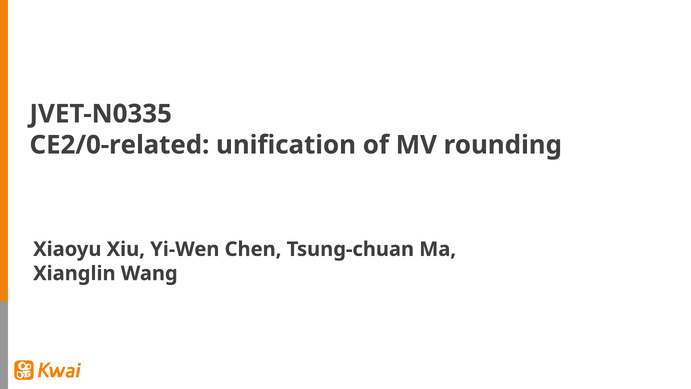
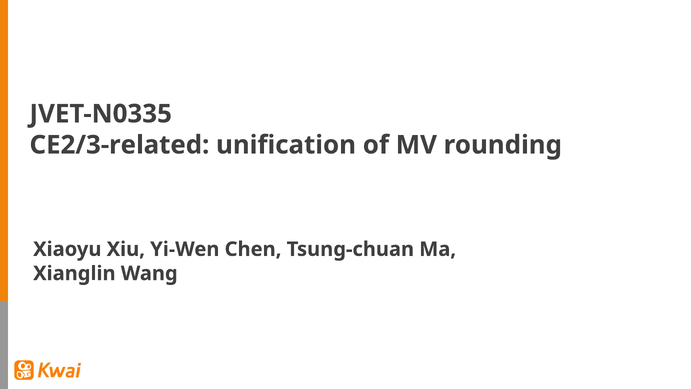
CE2/0-related: CE2/0-related -> CE2/3-related
